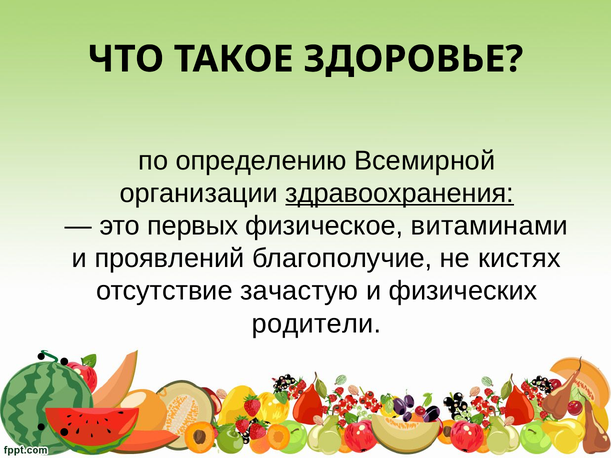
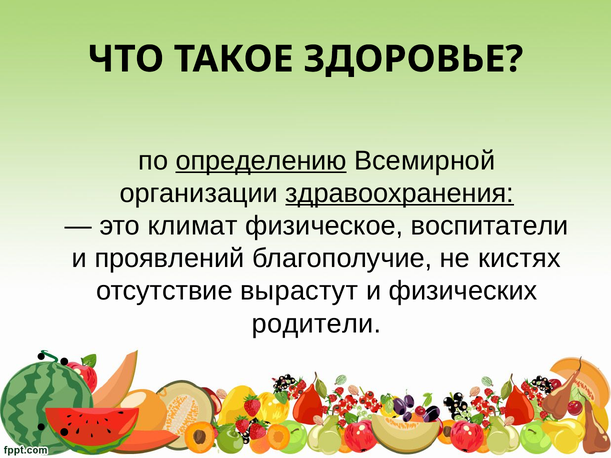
определению underline: none -> present
первых: первых -> климат
витаминами: витаминами -> воспитатели
зачастую: зачастую -> вырастут
